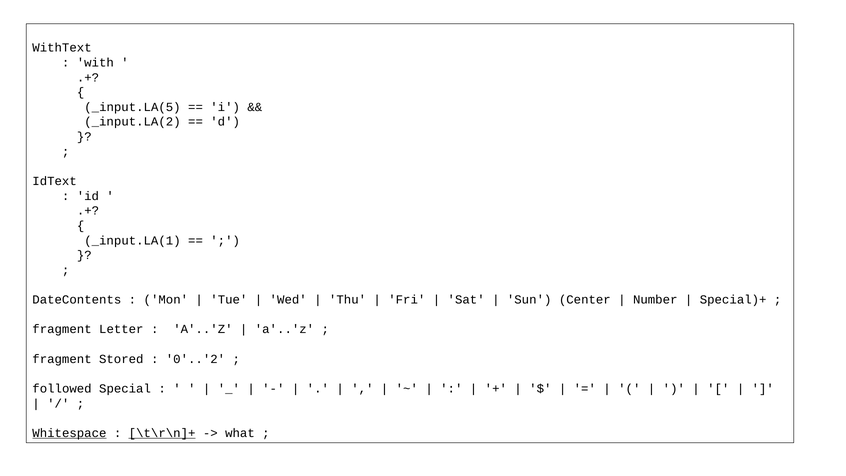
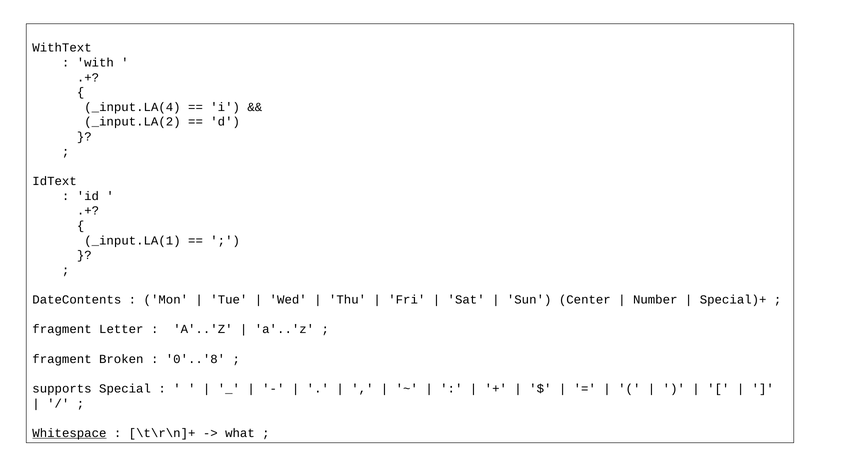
_input.LA(5: _input.LA(5 -> _input.LA(4
Stored: Stored -> Broken
0'..'2: 0'..'2 -> 0'..'8
followed: followed -> supports
\t\r\n]+ underline: present -> none
